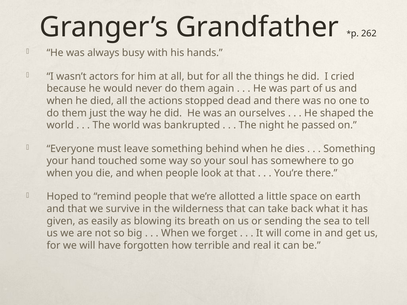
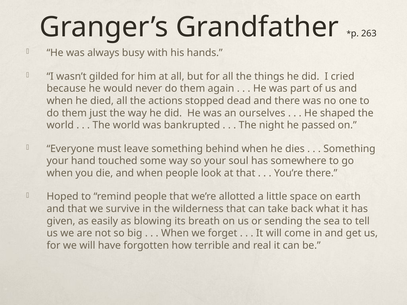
262: 262 -> 263
actors: actors -> gilded
